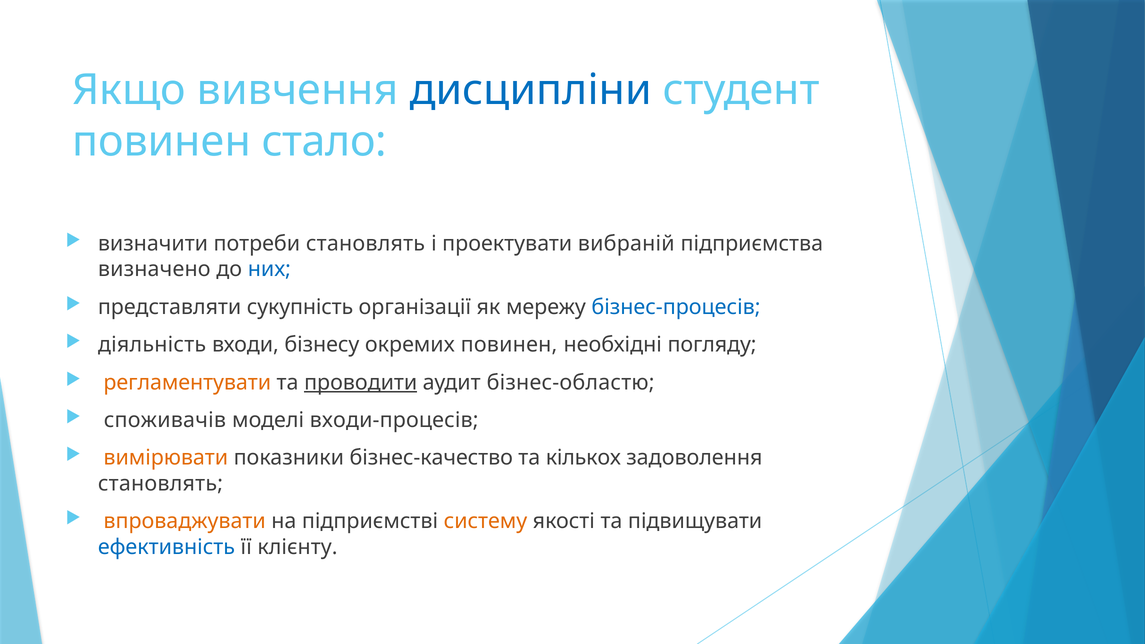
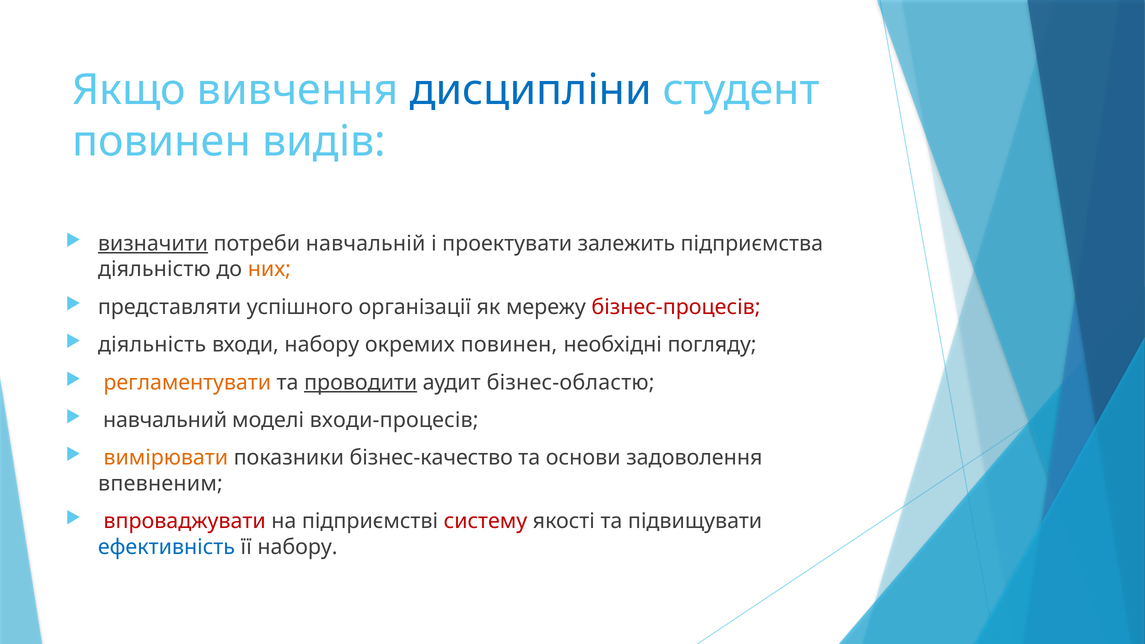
стало: стало -> видів
визначити underline: none -> present
потреби становлять: становлять -> навчальній
вибраній: вибраній -> залежить
визначено: визначено -> діяльністю
них colour: blue -> orange
сукупність: сукупність -> успішного
бізнес-процесів colour: blue -> red
входи бізнесу: бізнесу -> набору
споживачів: споживачів -> навчальний
кількох: кількох -> основи
становлять at (160, 484): становлять -> впевненим
впроваджувати colour: orange -> red
систему colour: orange -> red
її клієнту: клієнту -> набору
